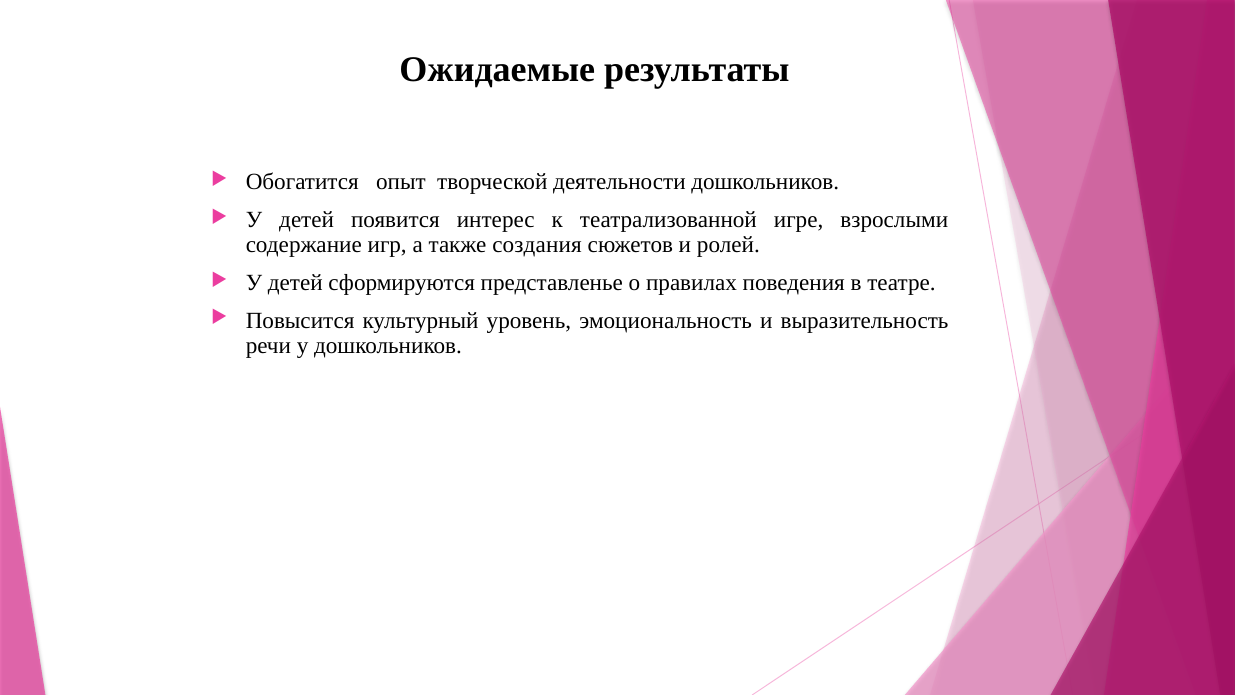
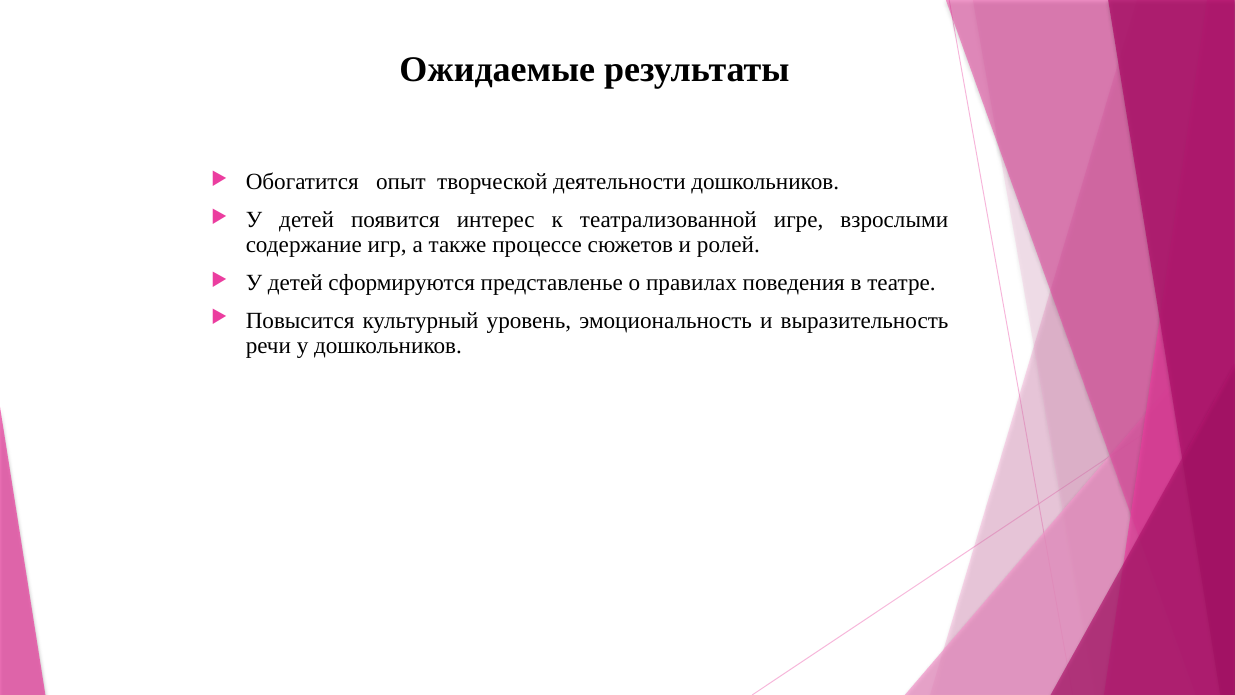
создания: создания -> процессе
